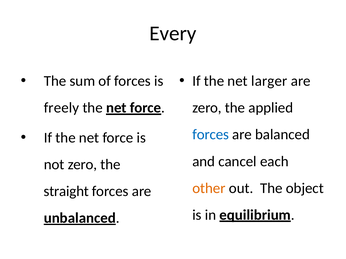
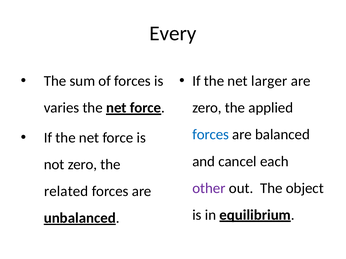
freely: freely -> varies
other colour: orange -> purple
straight: straight -> related
